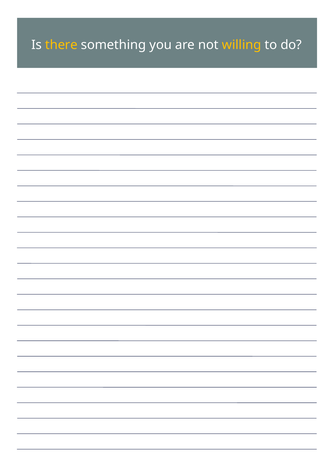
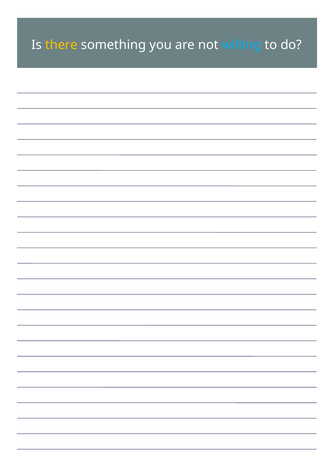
willing colour: yellow -> light blue
